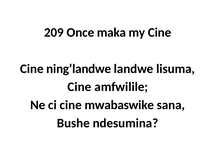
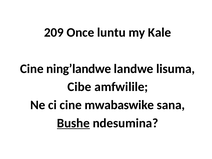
maka: maka -> luntu
my Cine: Cine -> Kale
Cine at (79, 87): Cine -> Cibe
Bushe underline: none -> present
